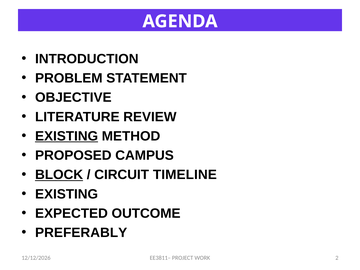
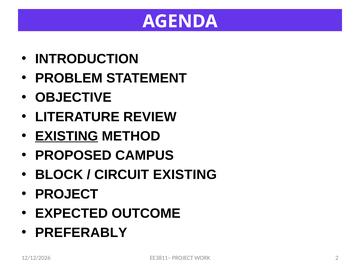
BLOCK underline: present -> none
CIRCUIT TIMELINE: TIMELINE -> EXISTING
EXISTING at (67, 194): EXISTING -> PROJECT
